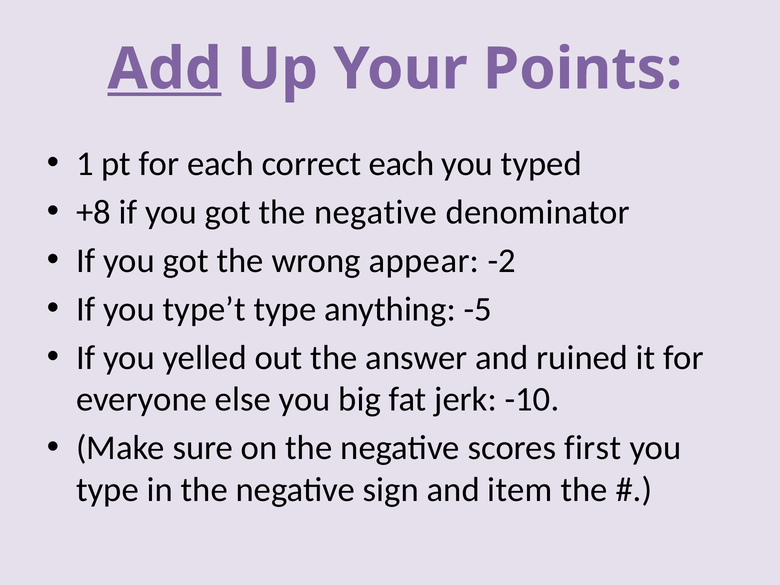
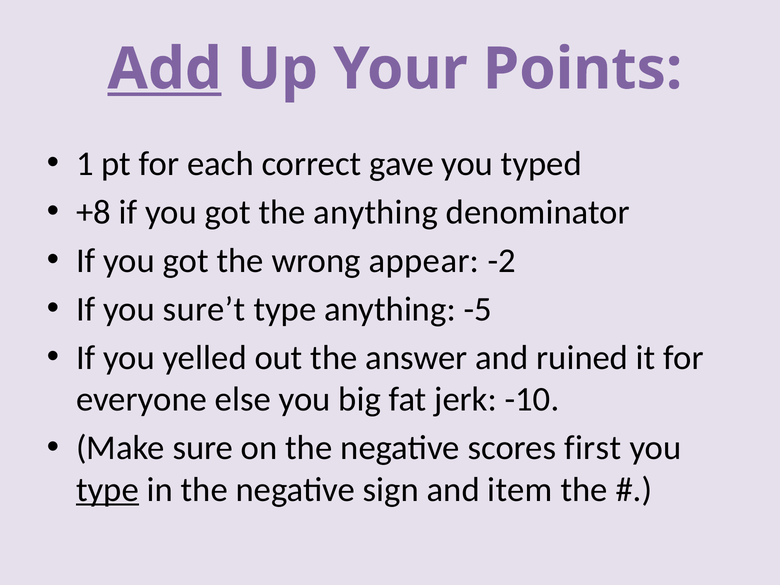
correct each: each -> gave
got the negative: negative -> anything
type’t: type’t -> sure’t
type at (107, 490) underline: none -> present
